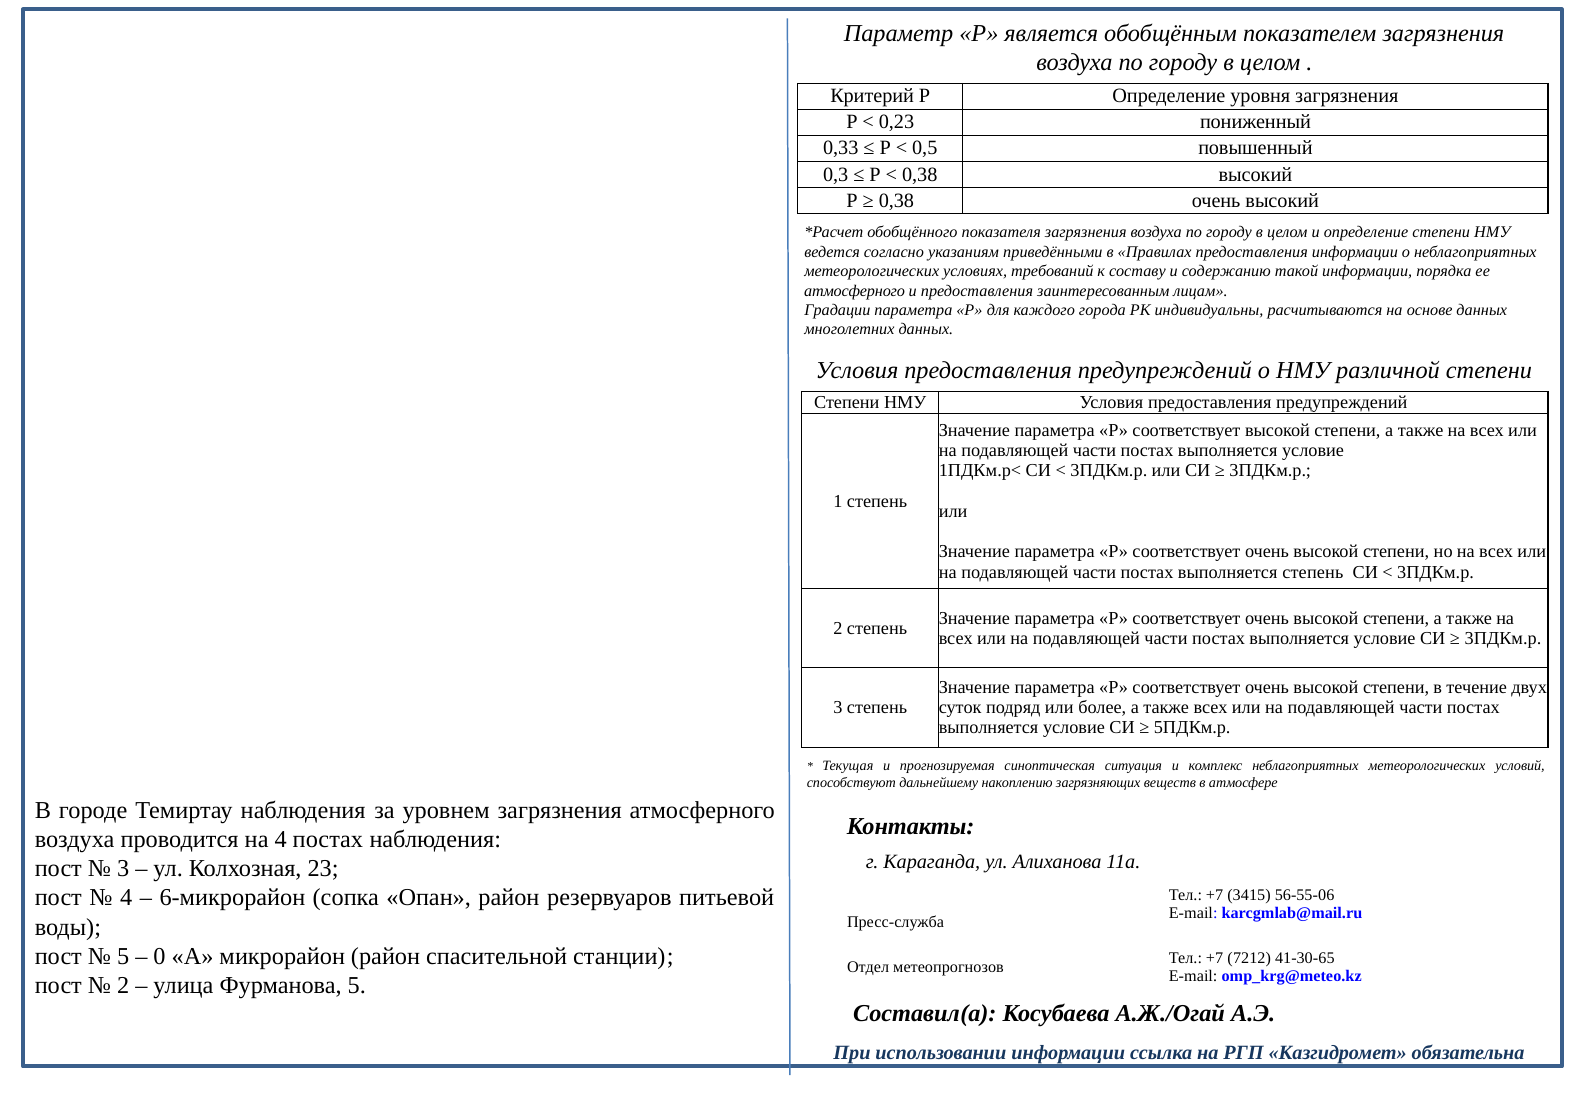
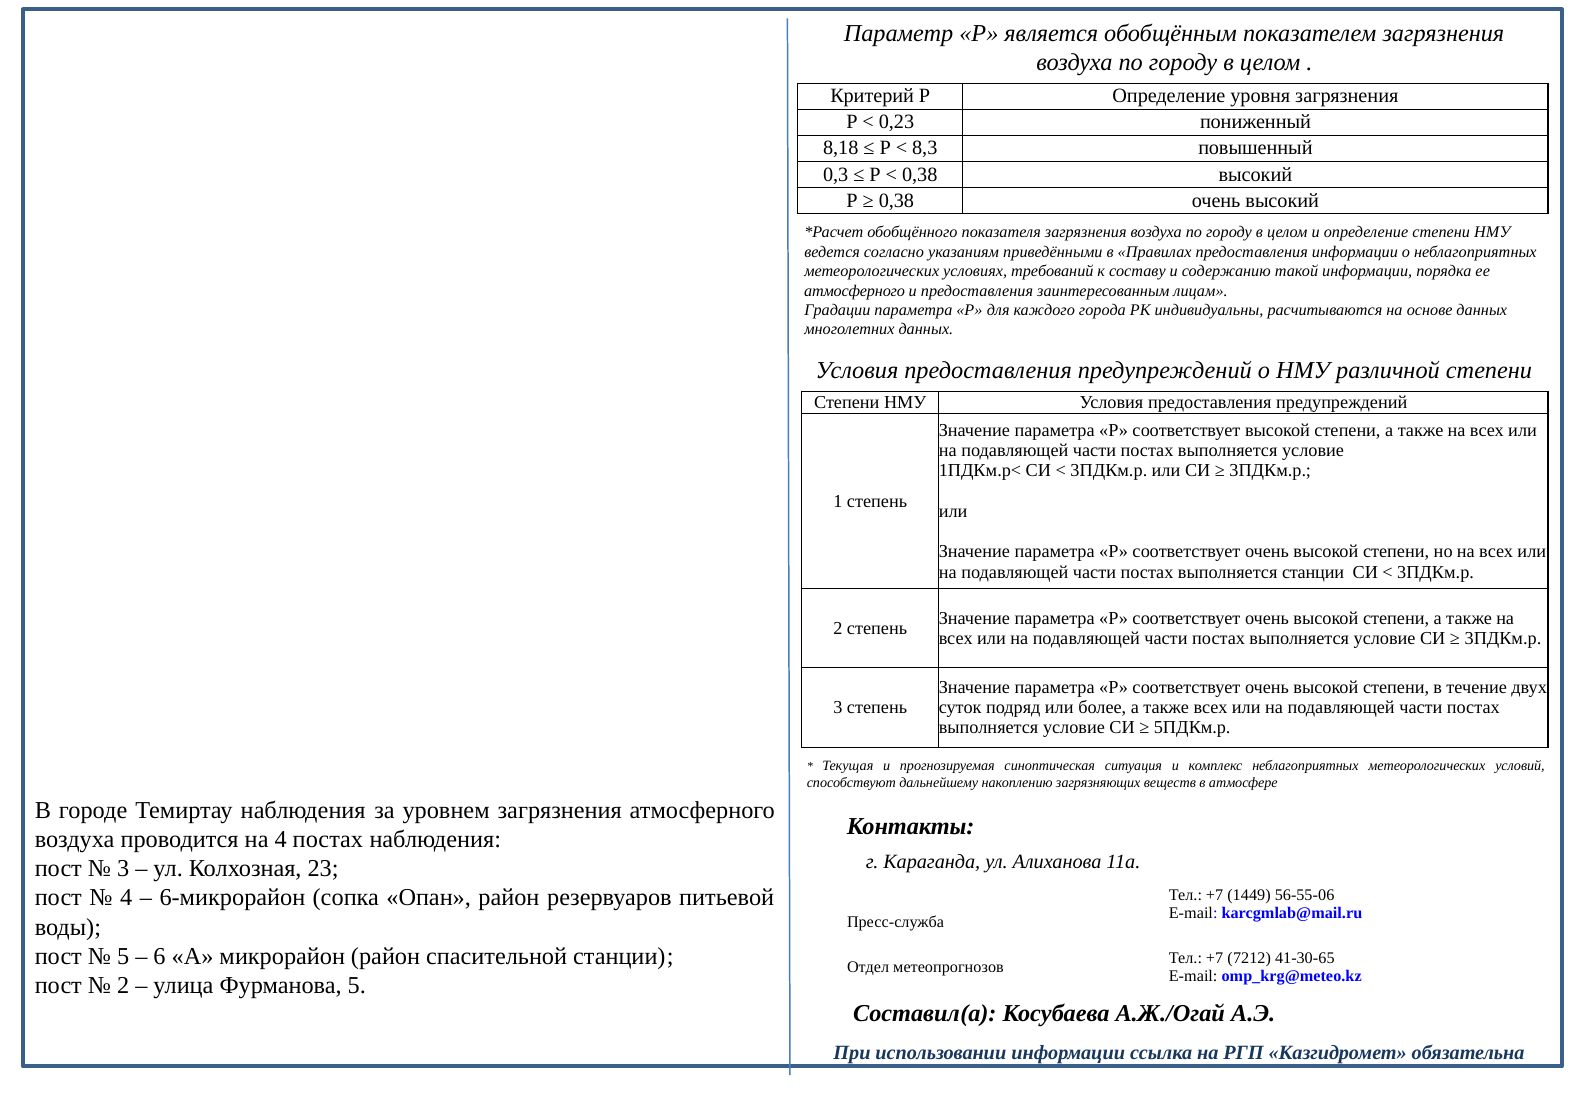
0,33: 0,33 -> 8,18
0,5: 0,5 -> 8,3
выполняется степень: степень -> станции
3415: 3415 -> 1449
0: 0 -> 6
